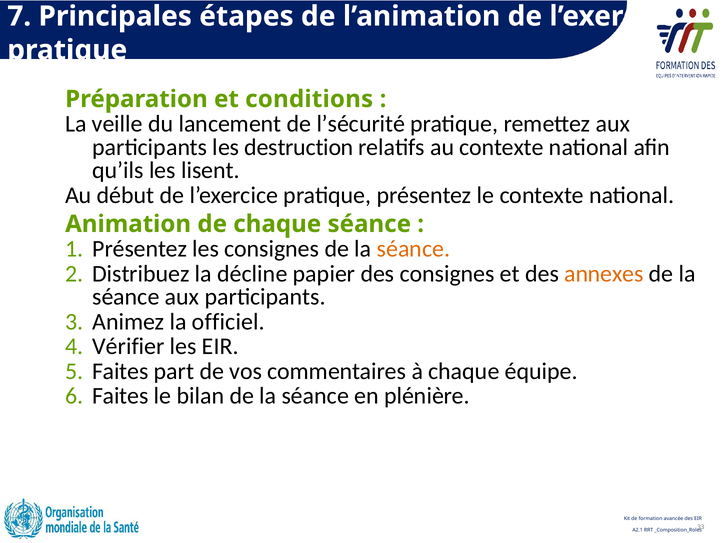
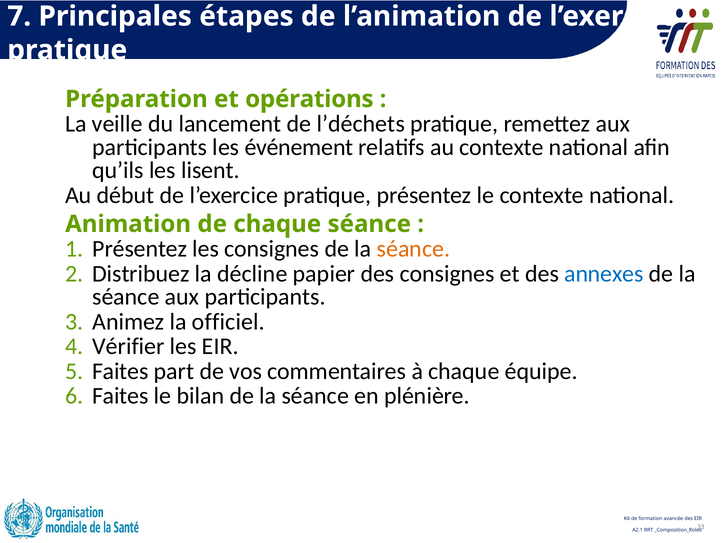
conditions: conditions -> opérations
l’sécurité: l’sécurité -> l’déchets
destruction: destruction -> événement
annexes colour: orange -> blue
